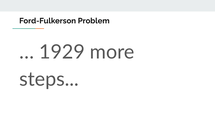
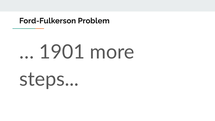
1929: 1929 -> 1901
